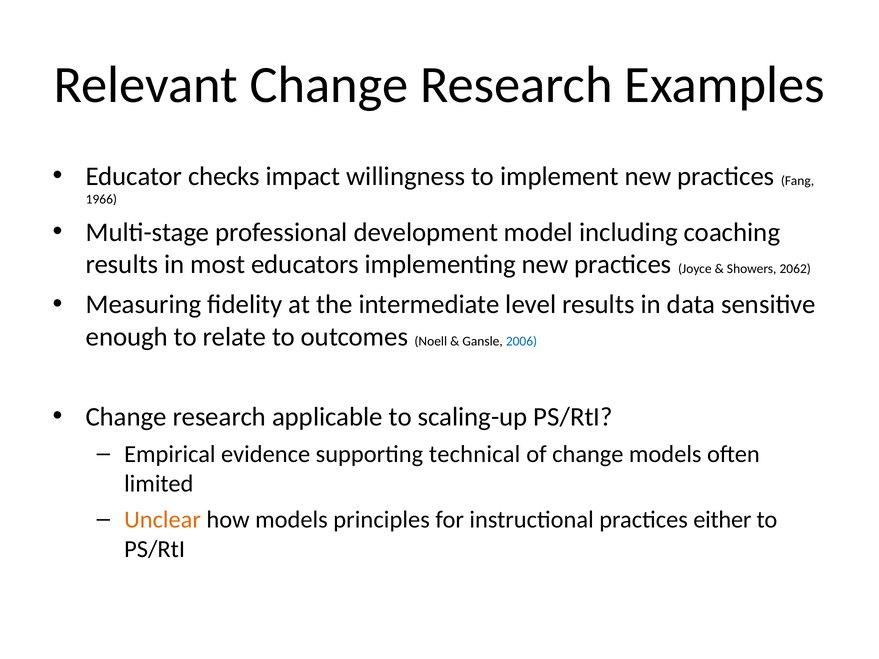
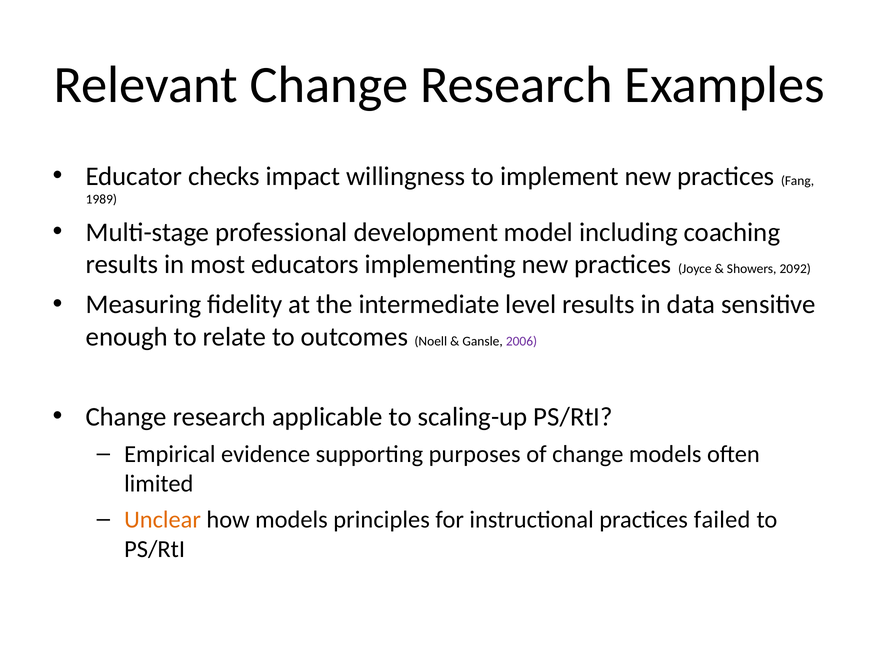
1966: 1966 -> 1989
2062: 2062 -> 2092
2006 colour: blue -> purple
technical: technical -> purposes
either: either -> failed
